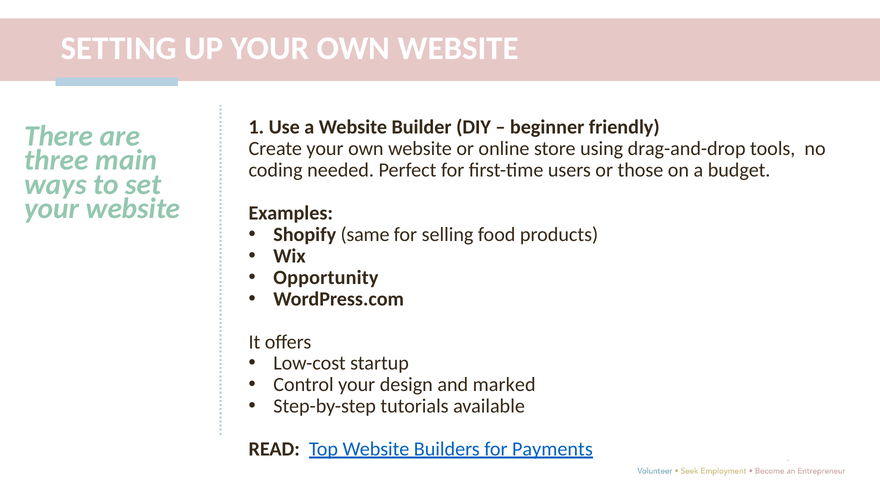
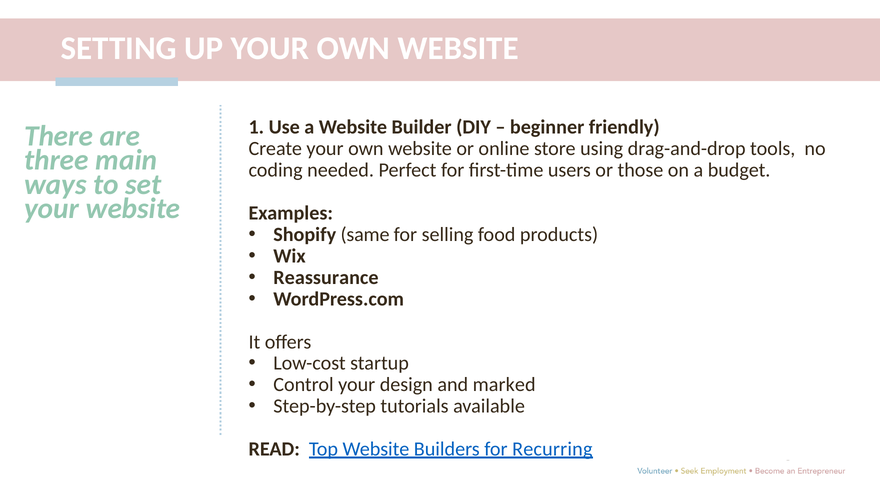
Opportunity: Opportunity -> Reassurance
Payments: Payments -> Recurring
